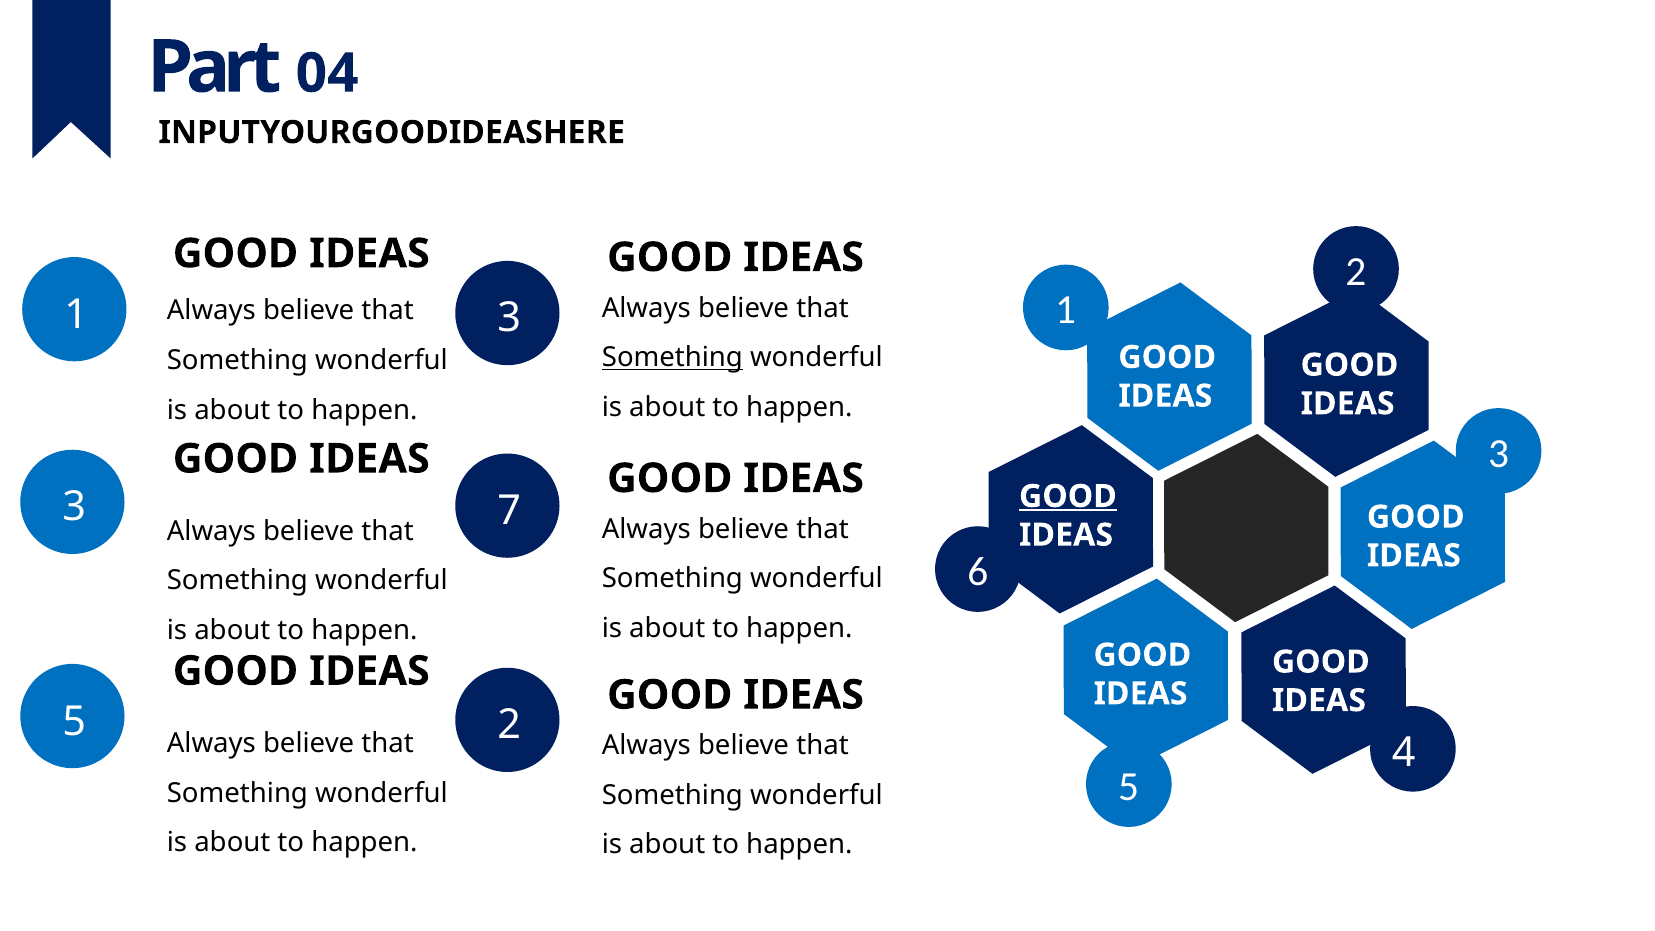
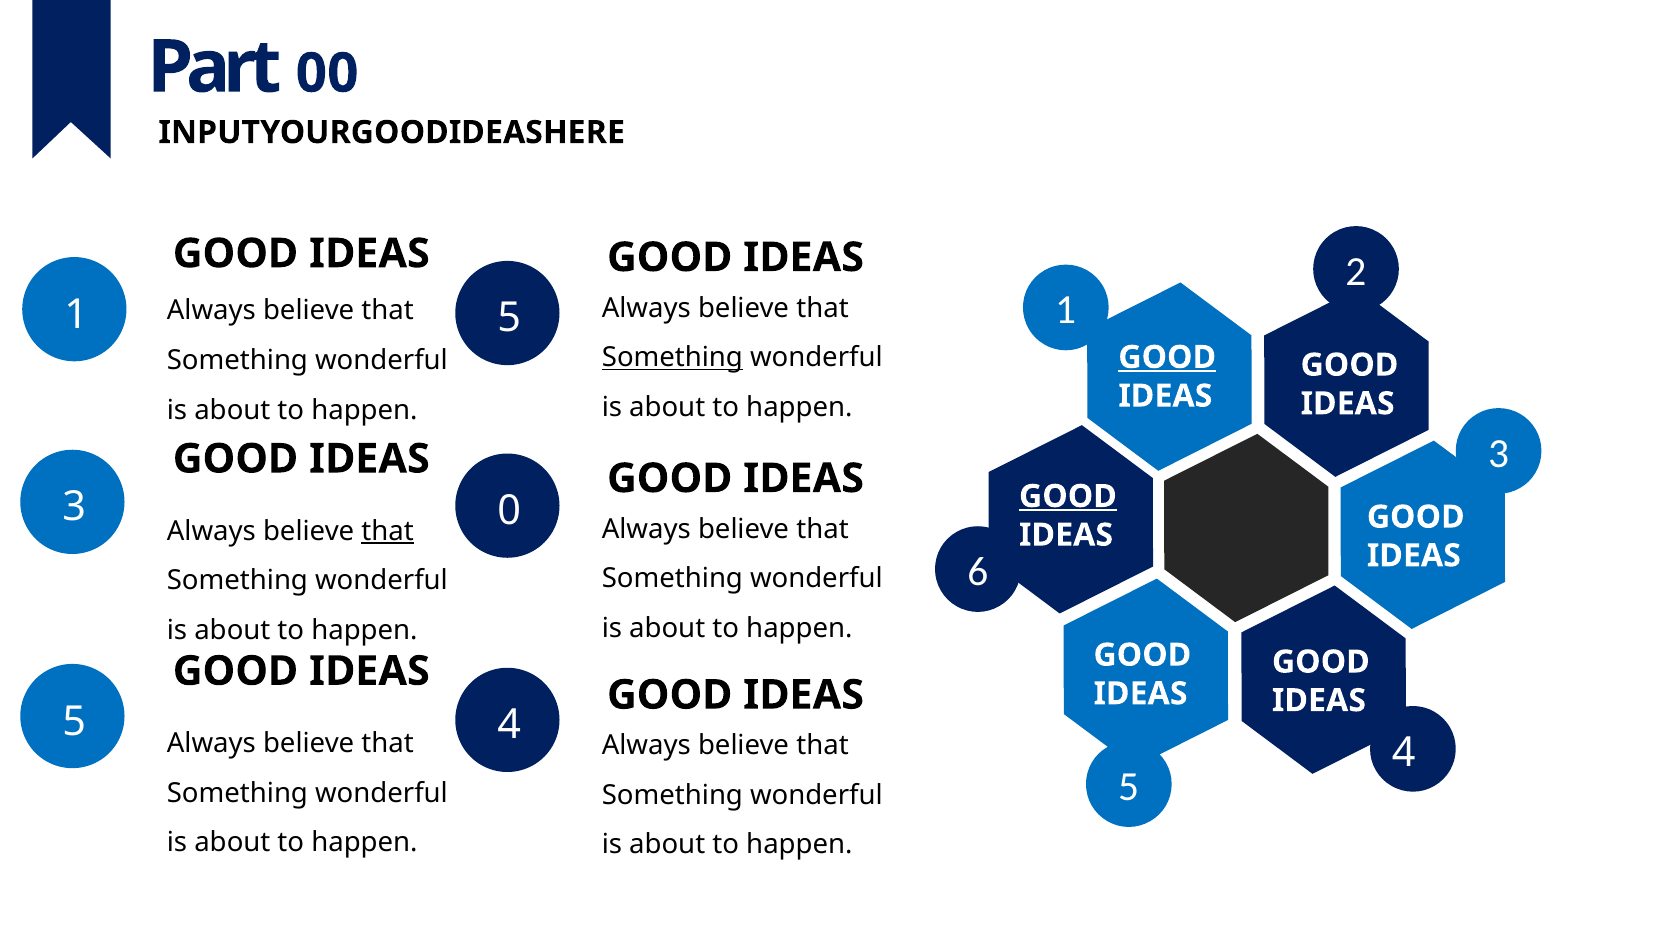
04: 04 -> 00
1 3: 3 -> 5
GOOD at (1167, 357) underline: none -> present
7: 7 -> 0
that at (388, 531) underline: none -> present
5 2: 2 -> 4
